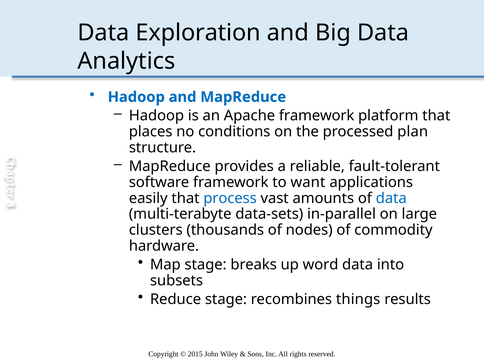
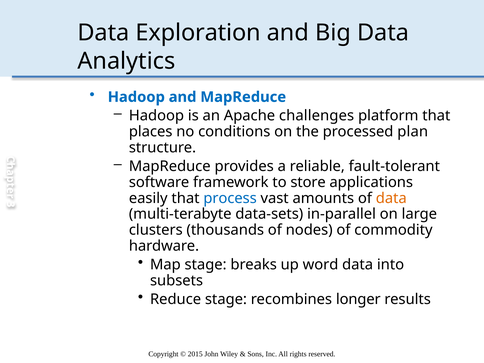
Apache framework: framework -> challenges
want: want -> store
data at (391, 198) colour: blue -> orange
things: things -> longer
